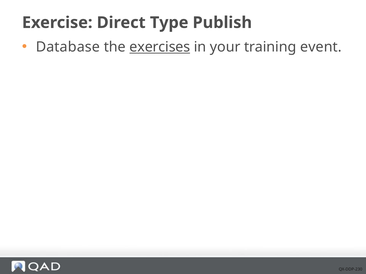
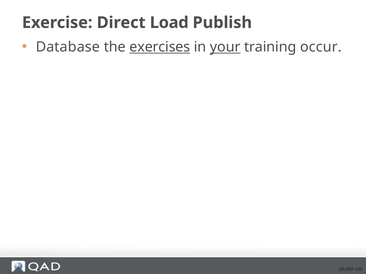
Type: Type -> Load
your underline: none -> present
event: event -> occur
